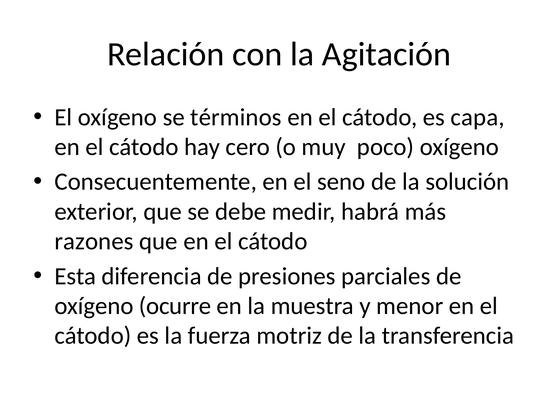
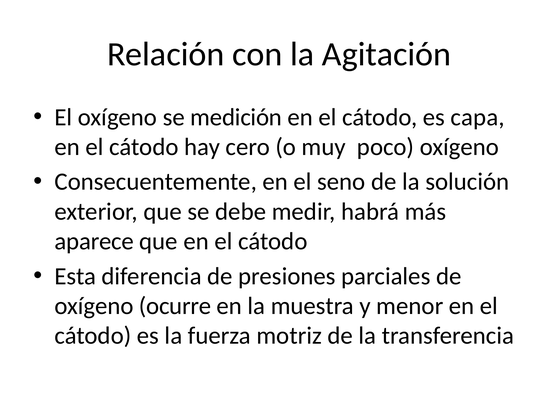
términos: términos -> medición
razones: razones -> aparece
